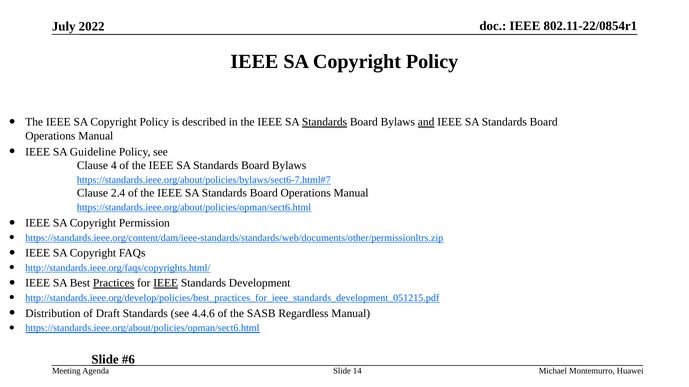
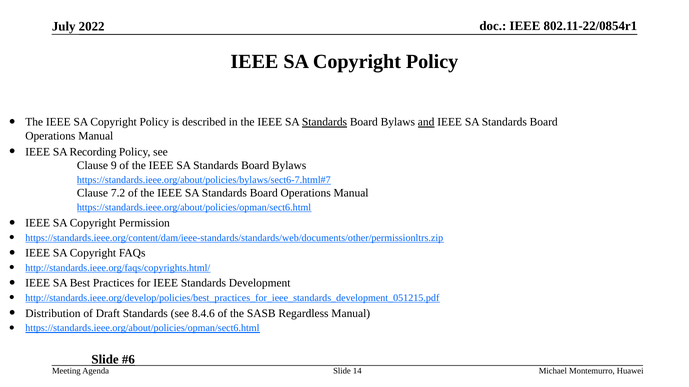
Guideline: Guideline -> Recording
4: 4 -> 9
2.4: 2.4 -> 7.2
Practices underline: present -> none
IEEE at (166, 284) underline: present -> none
4.4.6: 4.4.6 -> 8.4.6
